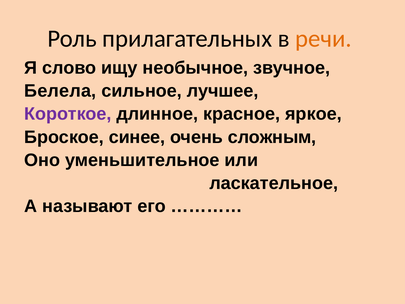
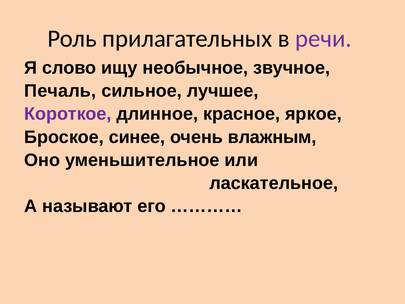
речи colour: orange -> purple
Белела: Белела -> Печаль
сложным: сложным -> влажным
